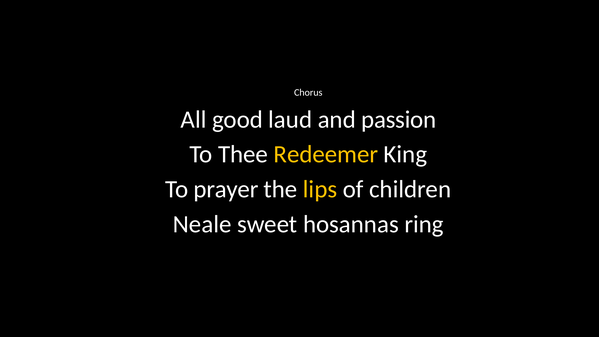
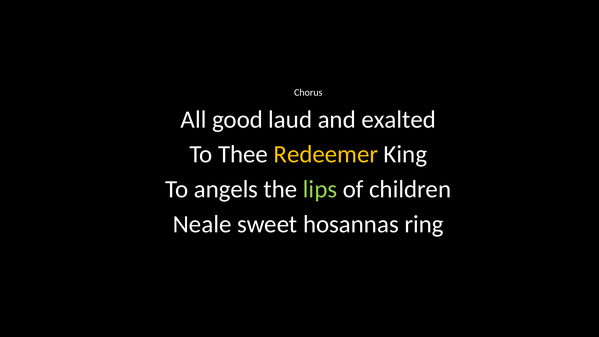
passion: passion -> exalted
prayer: prayer -> angels
lips colour: yellow -> light green
